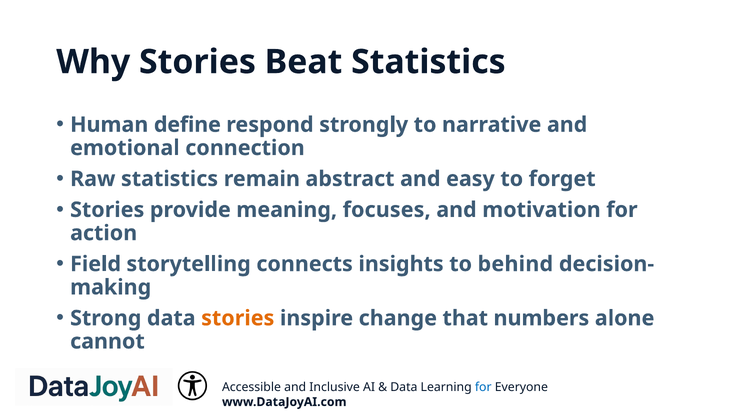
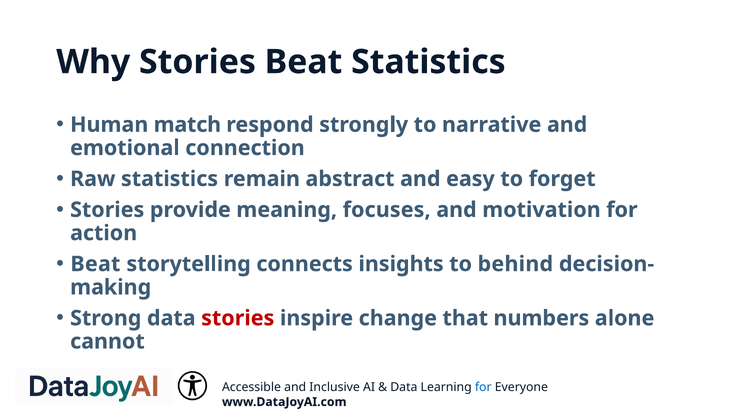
define: define -> match
Field at (96, 264): Field -> Beat
stories at (238, 318) colour: orange -> red
